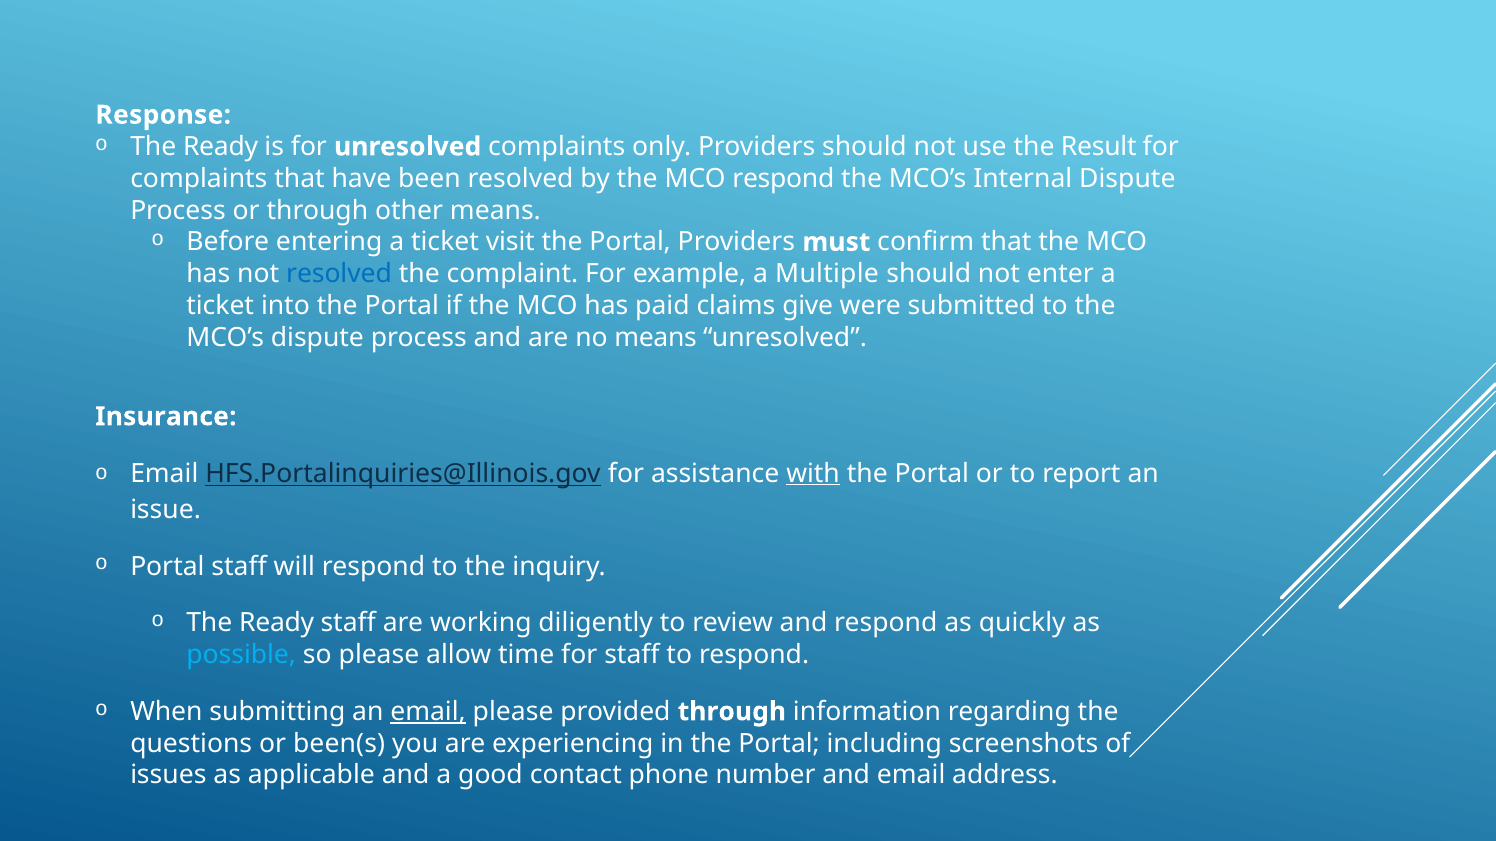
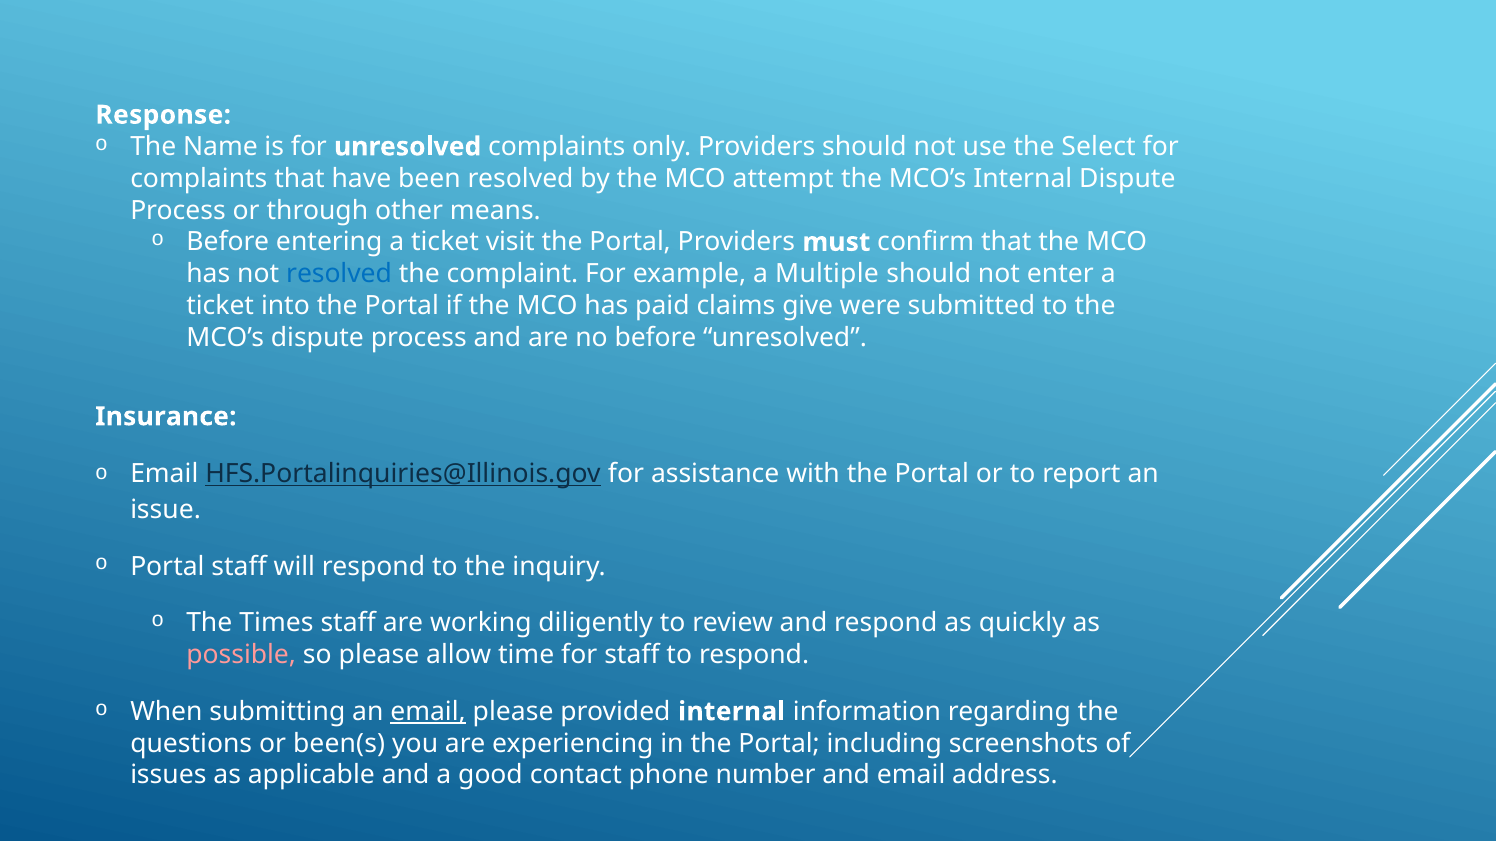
Ready at (221, 147): Ready -> Name
Result: Result -> Select
MCO respond: respond -> attempt
no means: means -> before
with underline: present -> none
Ready at (277, 623): Ready -> Times
possible colour: light blue -> pink
provided through: through -> internal
